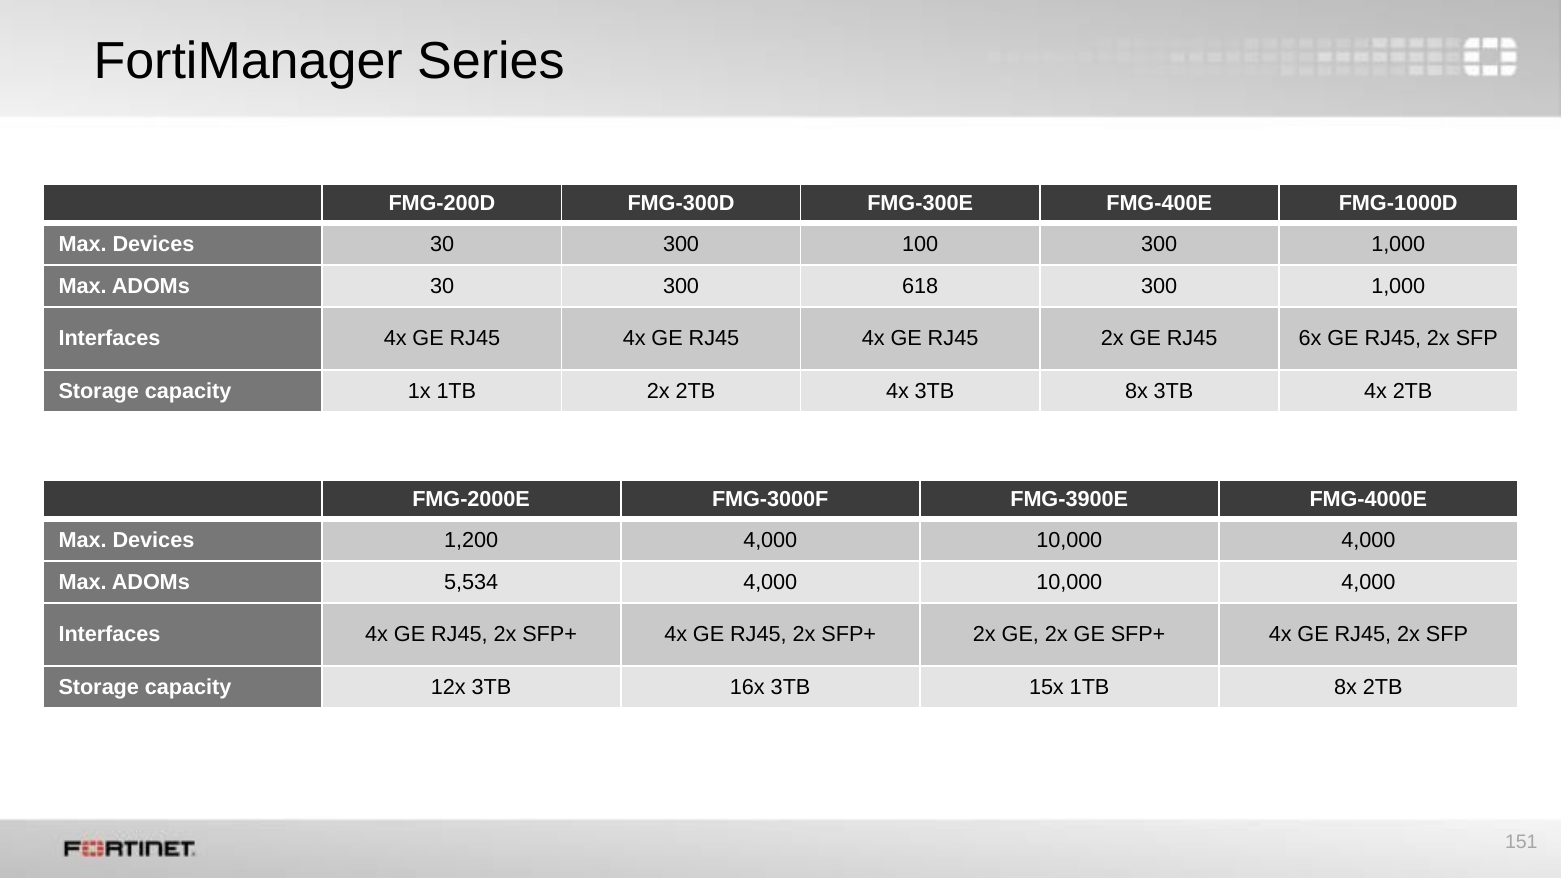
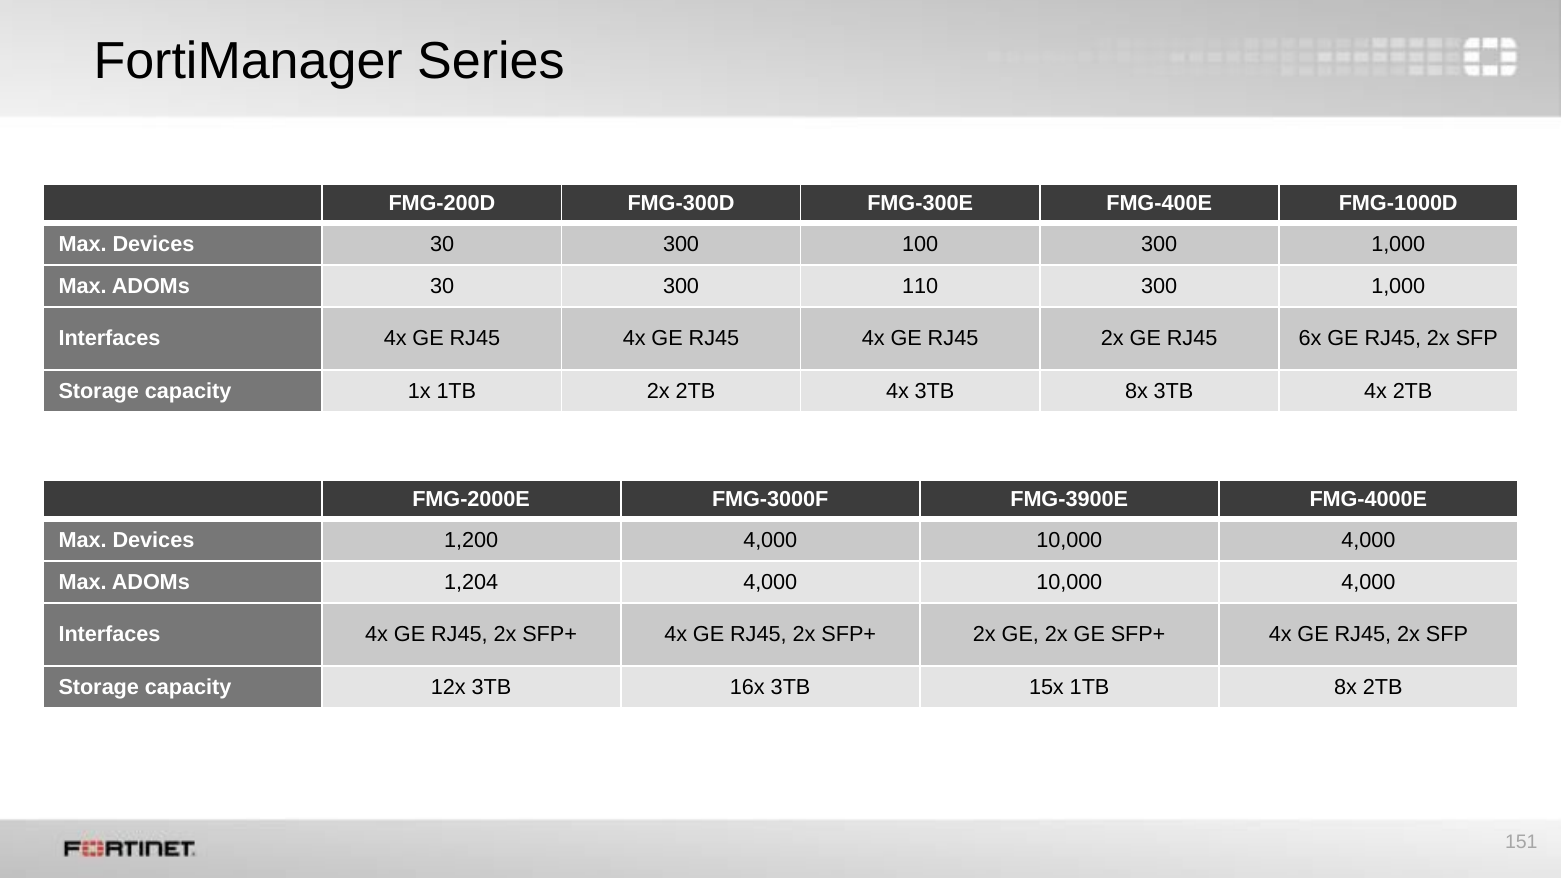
618: 618 -> 110
5,534: 5,534 -> 1,204
